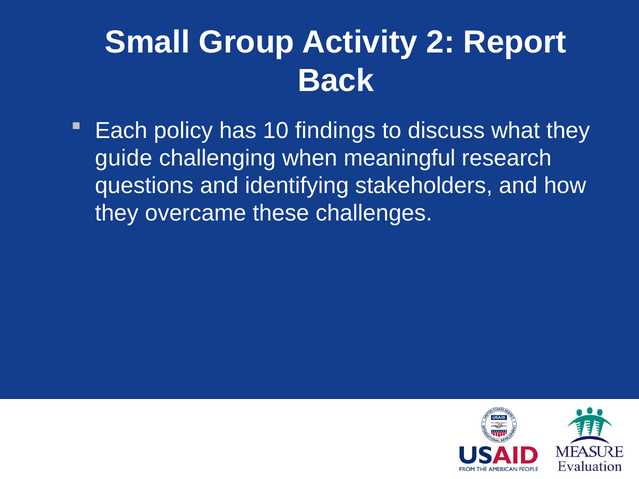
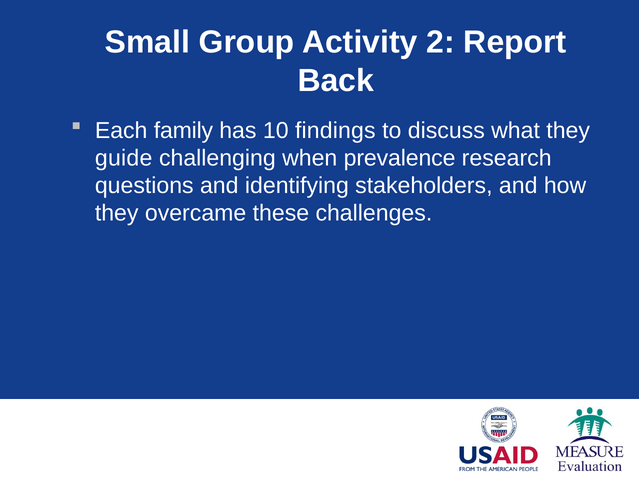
policy: policy -> family
meaningful: meaningful -> prevalence
